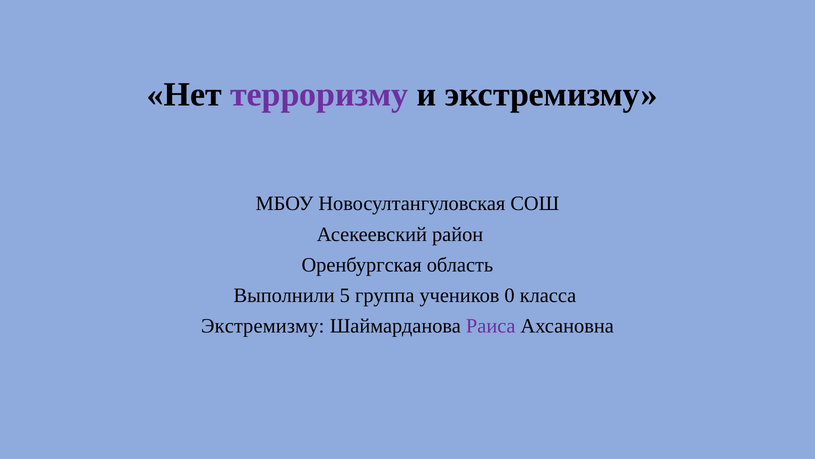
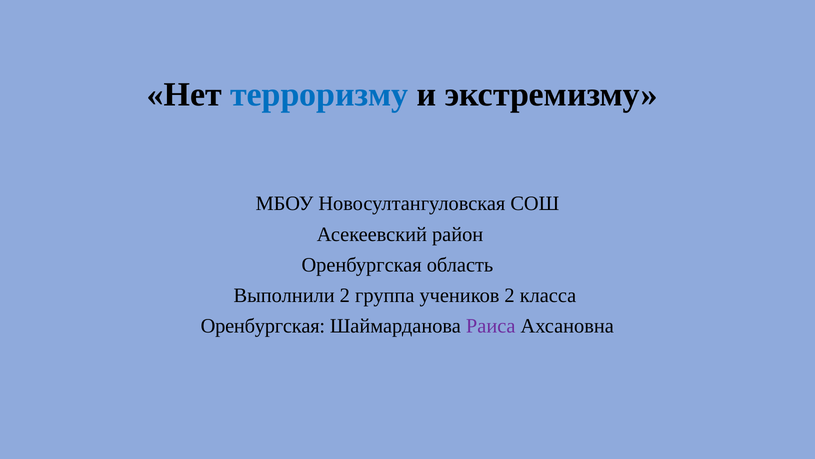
терроризму colour: purple -> blue
Выполнили 5: 5 -> 2
учеников 0: 0 -> 2
Экстремизму at (263, 325): Экстремизму -> Оренбургская
